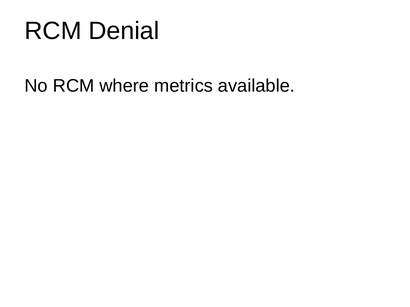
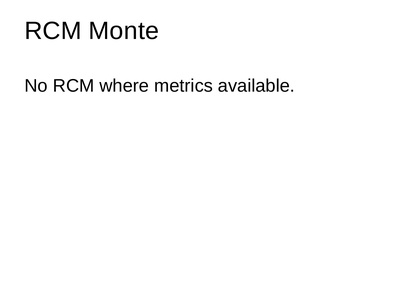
Denial: Denial -> Monte
